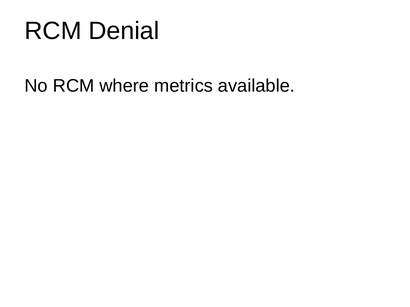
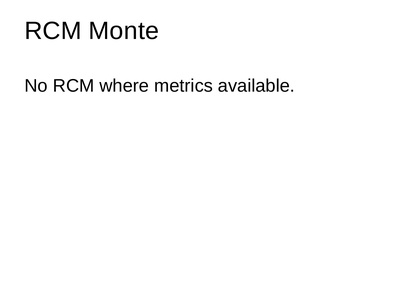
Denial: Denial -> Monte
